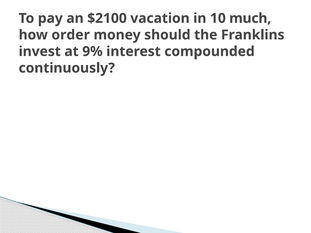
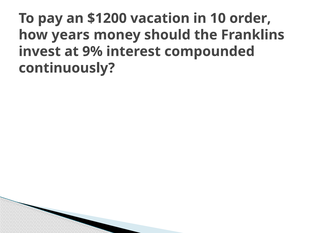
$2100: $2100 -> $1200
much: much -> order
order: order -> years
